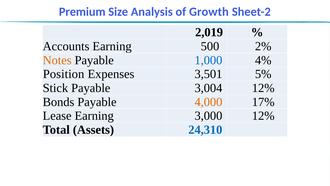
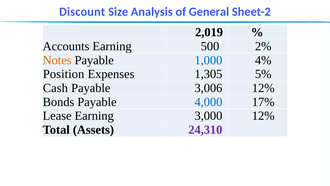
Premium: Premium -> Discount
Growth: Growth -> General
3,501: 3,501 -> 1,305
Stick: Stick -> Cash
3,004: 3,004 -> 3,006
4,000 colour: orange -> blue
24,310 colour: blue -> purple
